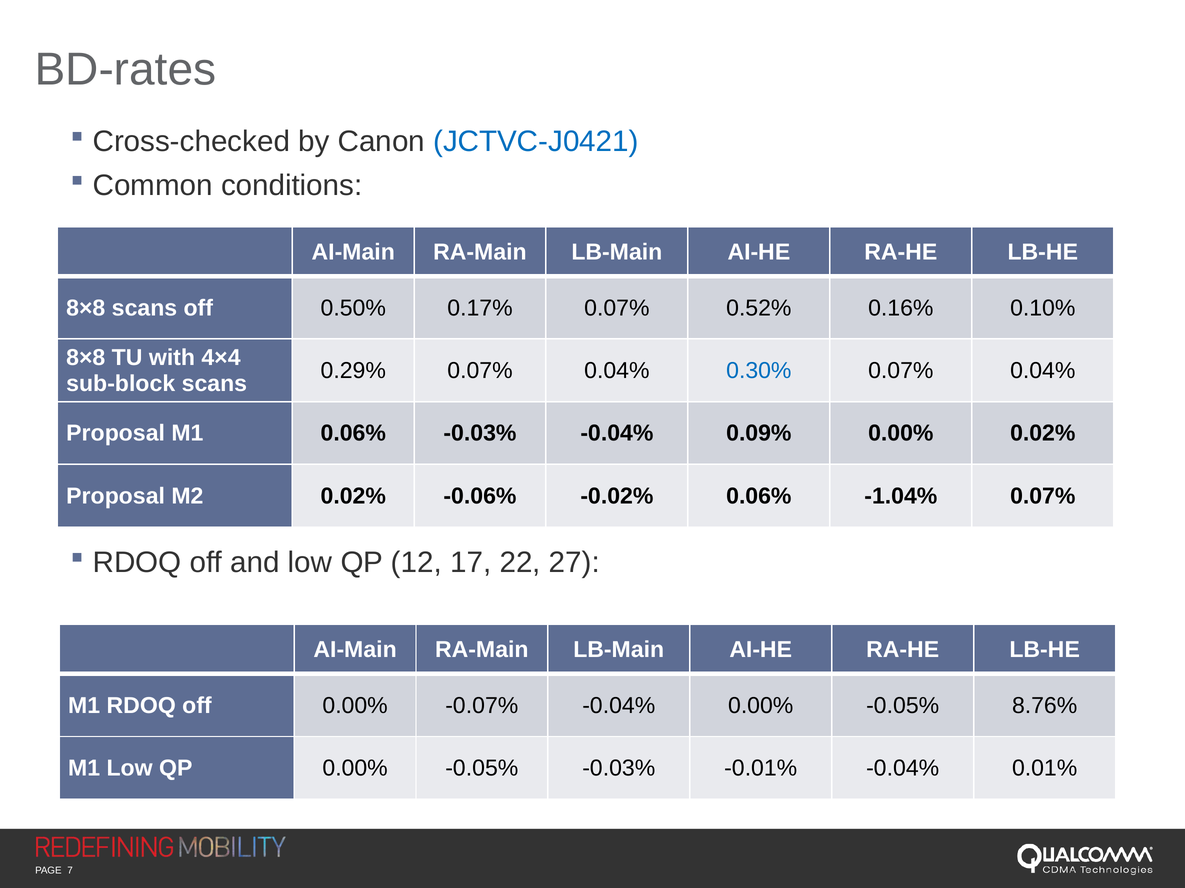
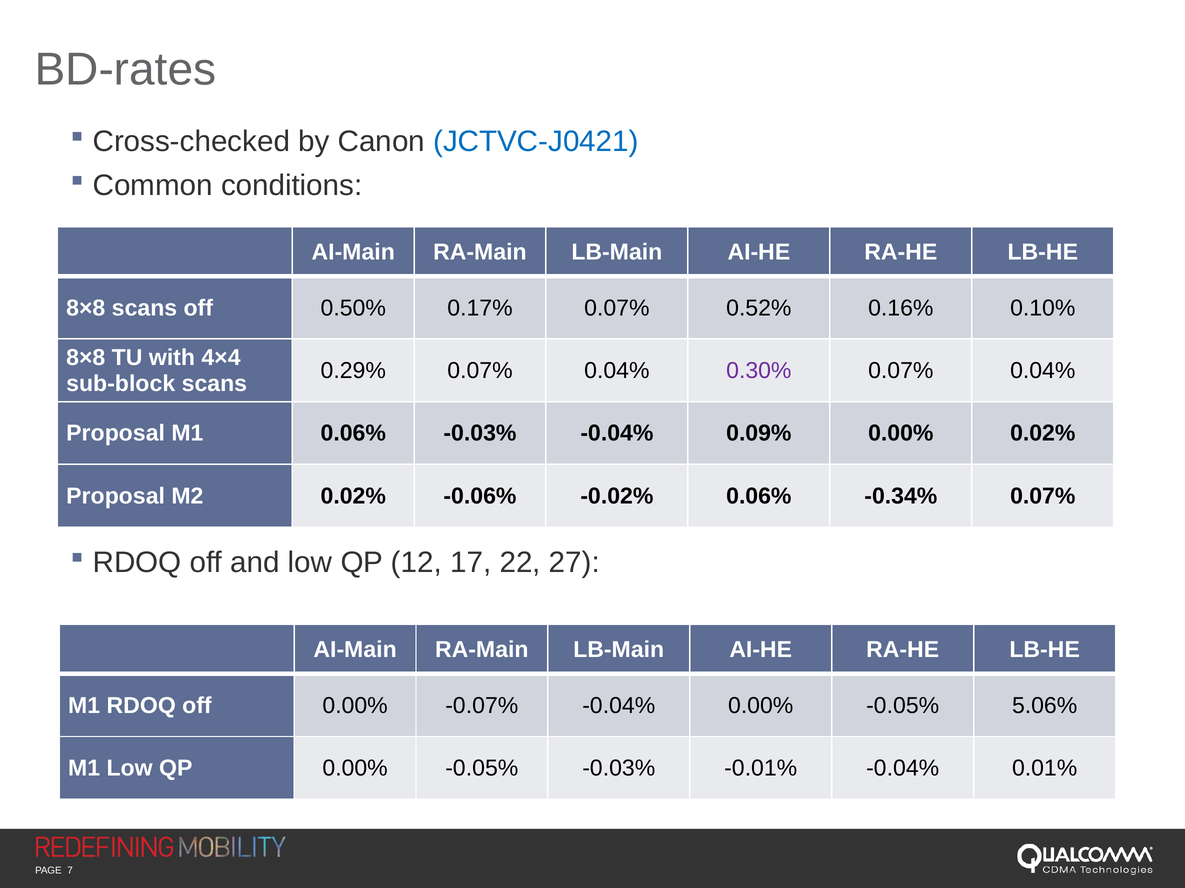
0.30% colour: blue -> purple
-1.04%: -1.04% -> -0.34%
8.76%: 8.76% -> 5.06%
